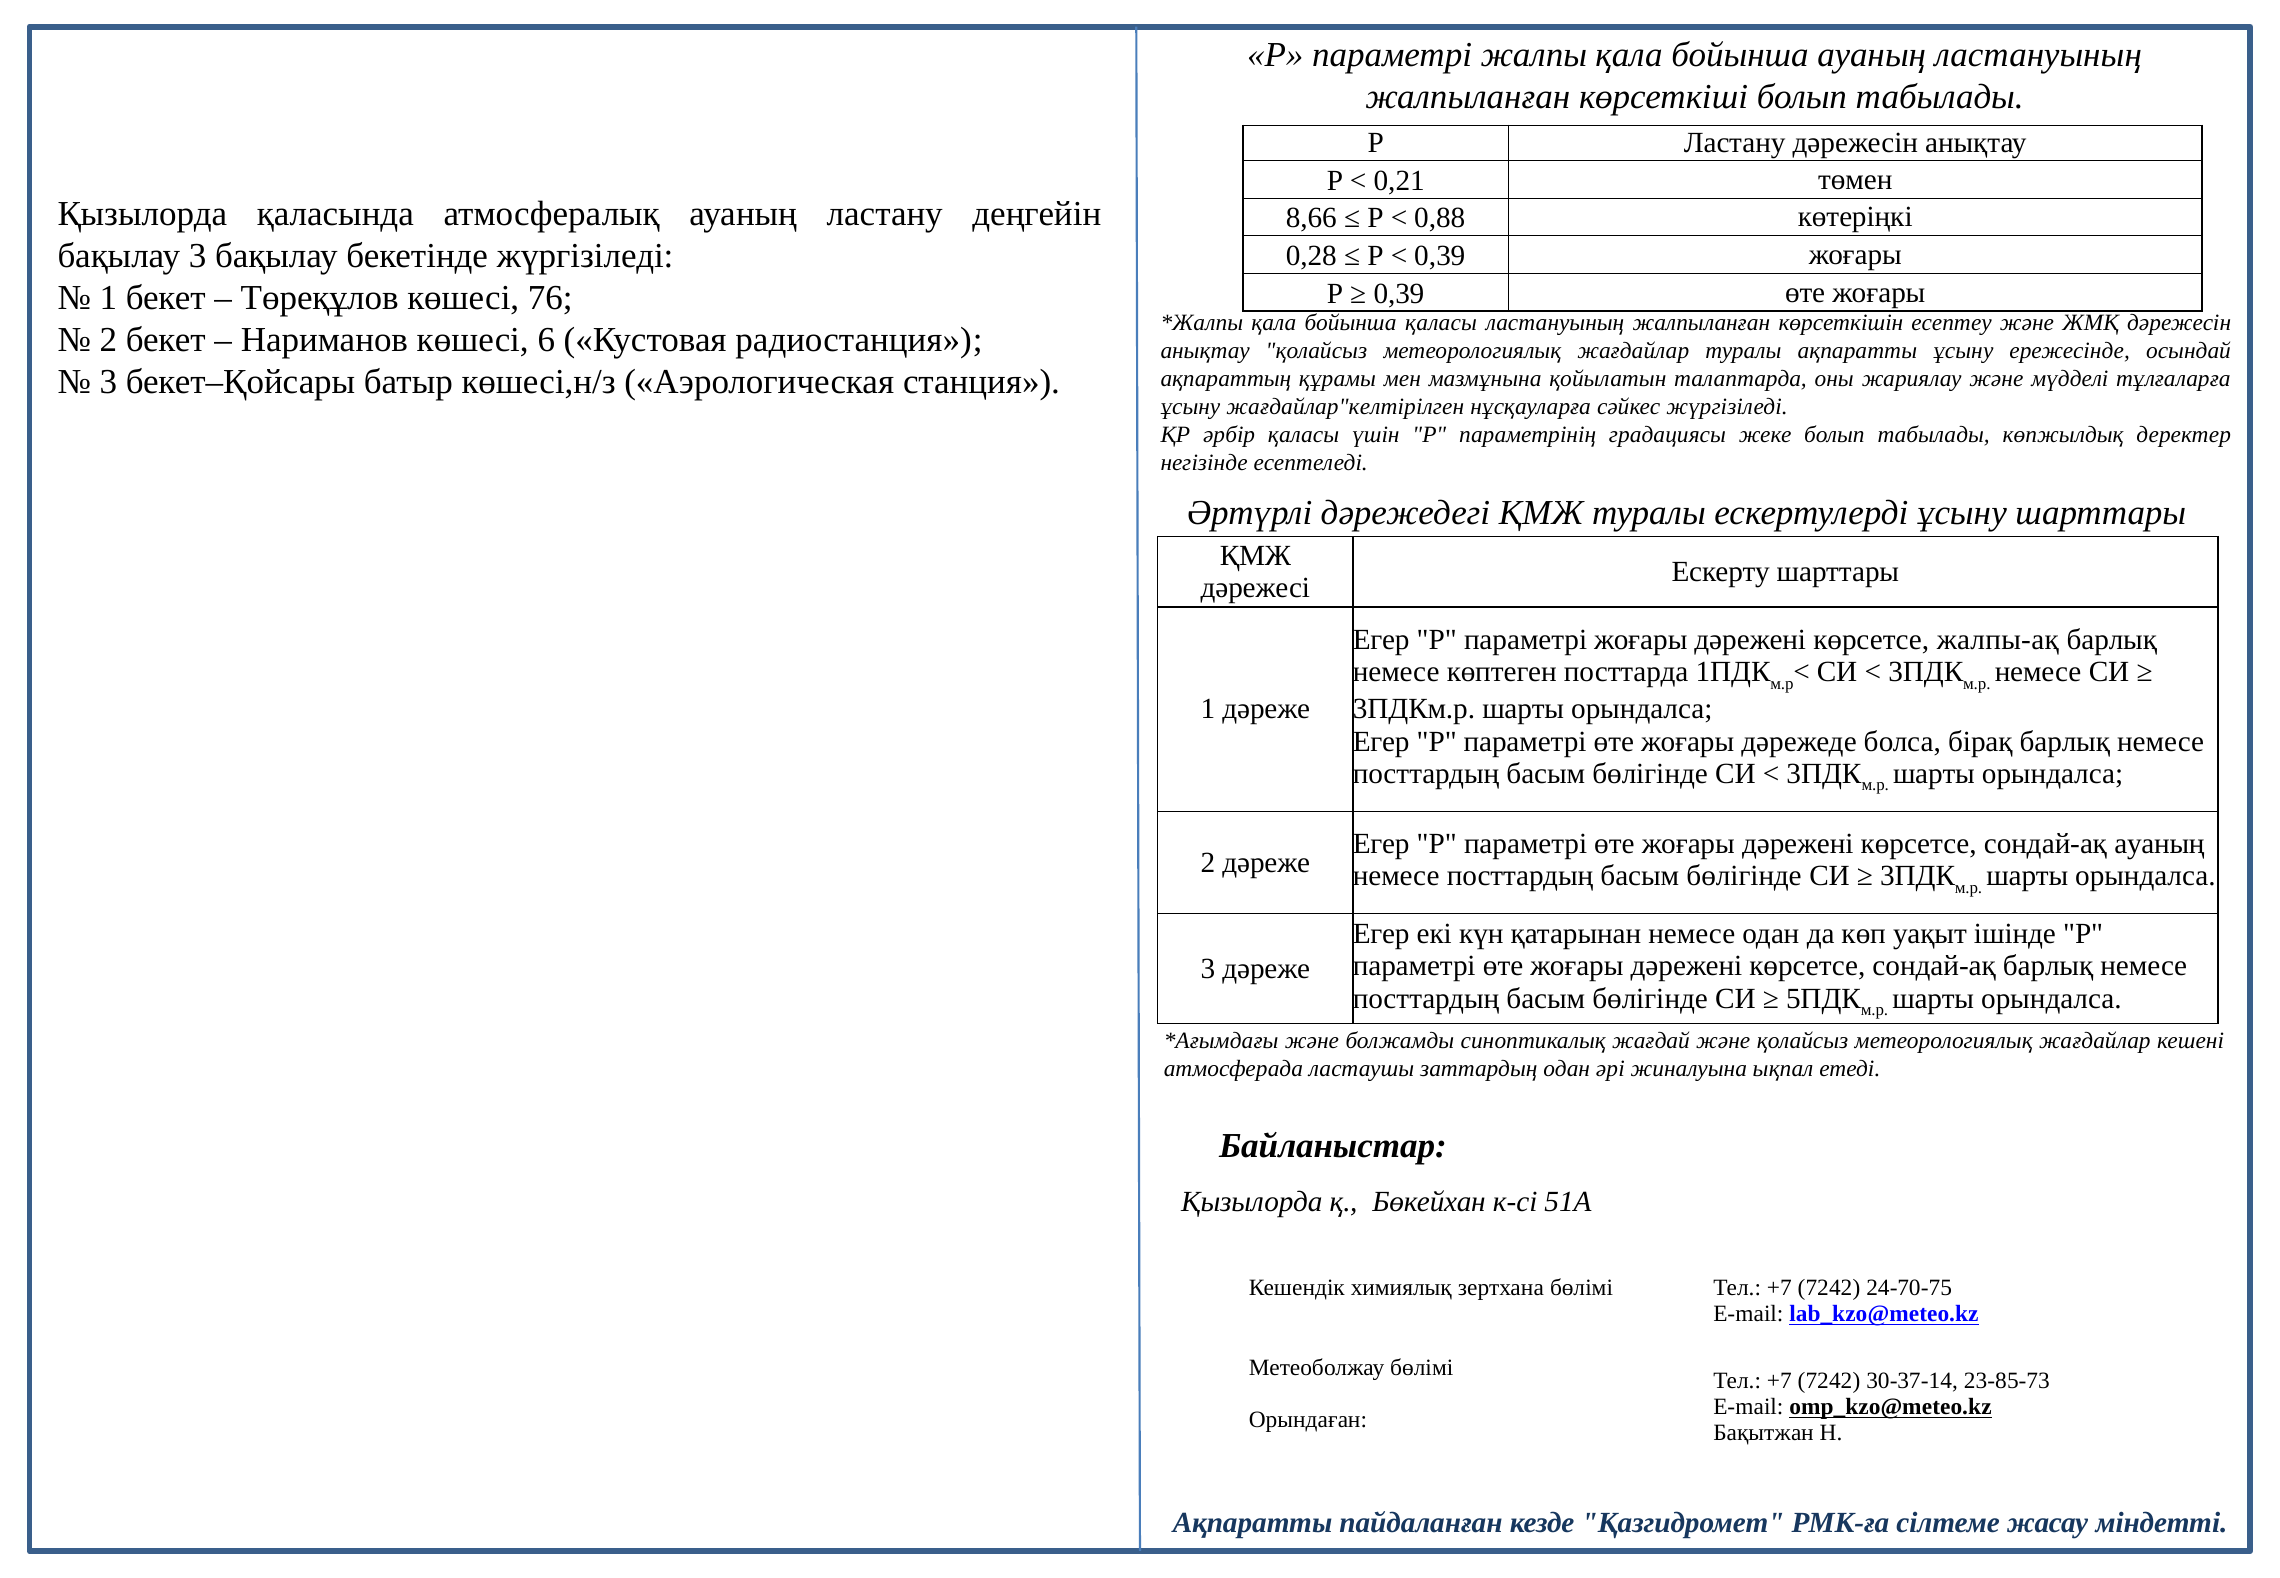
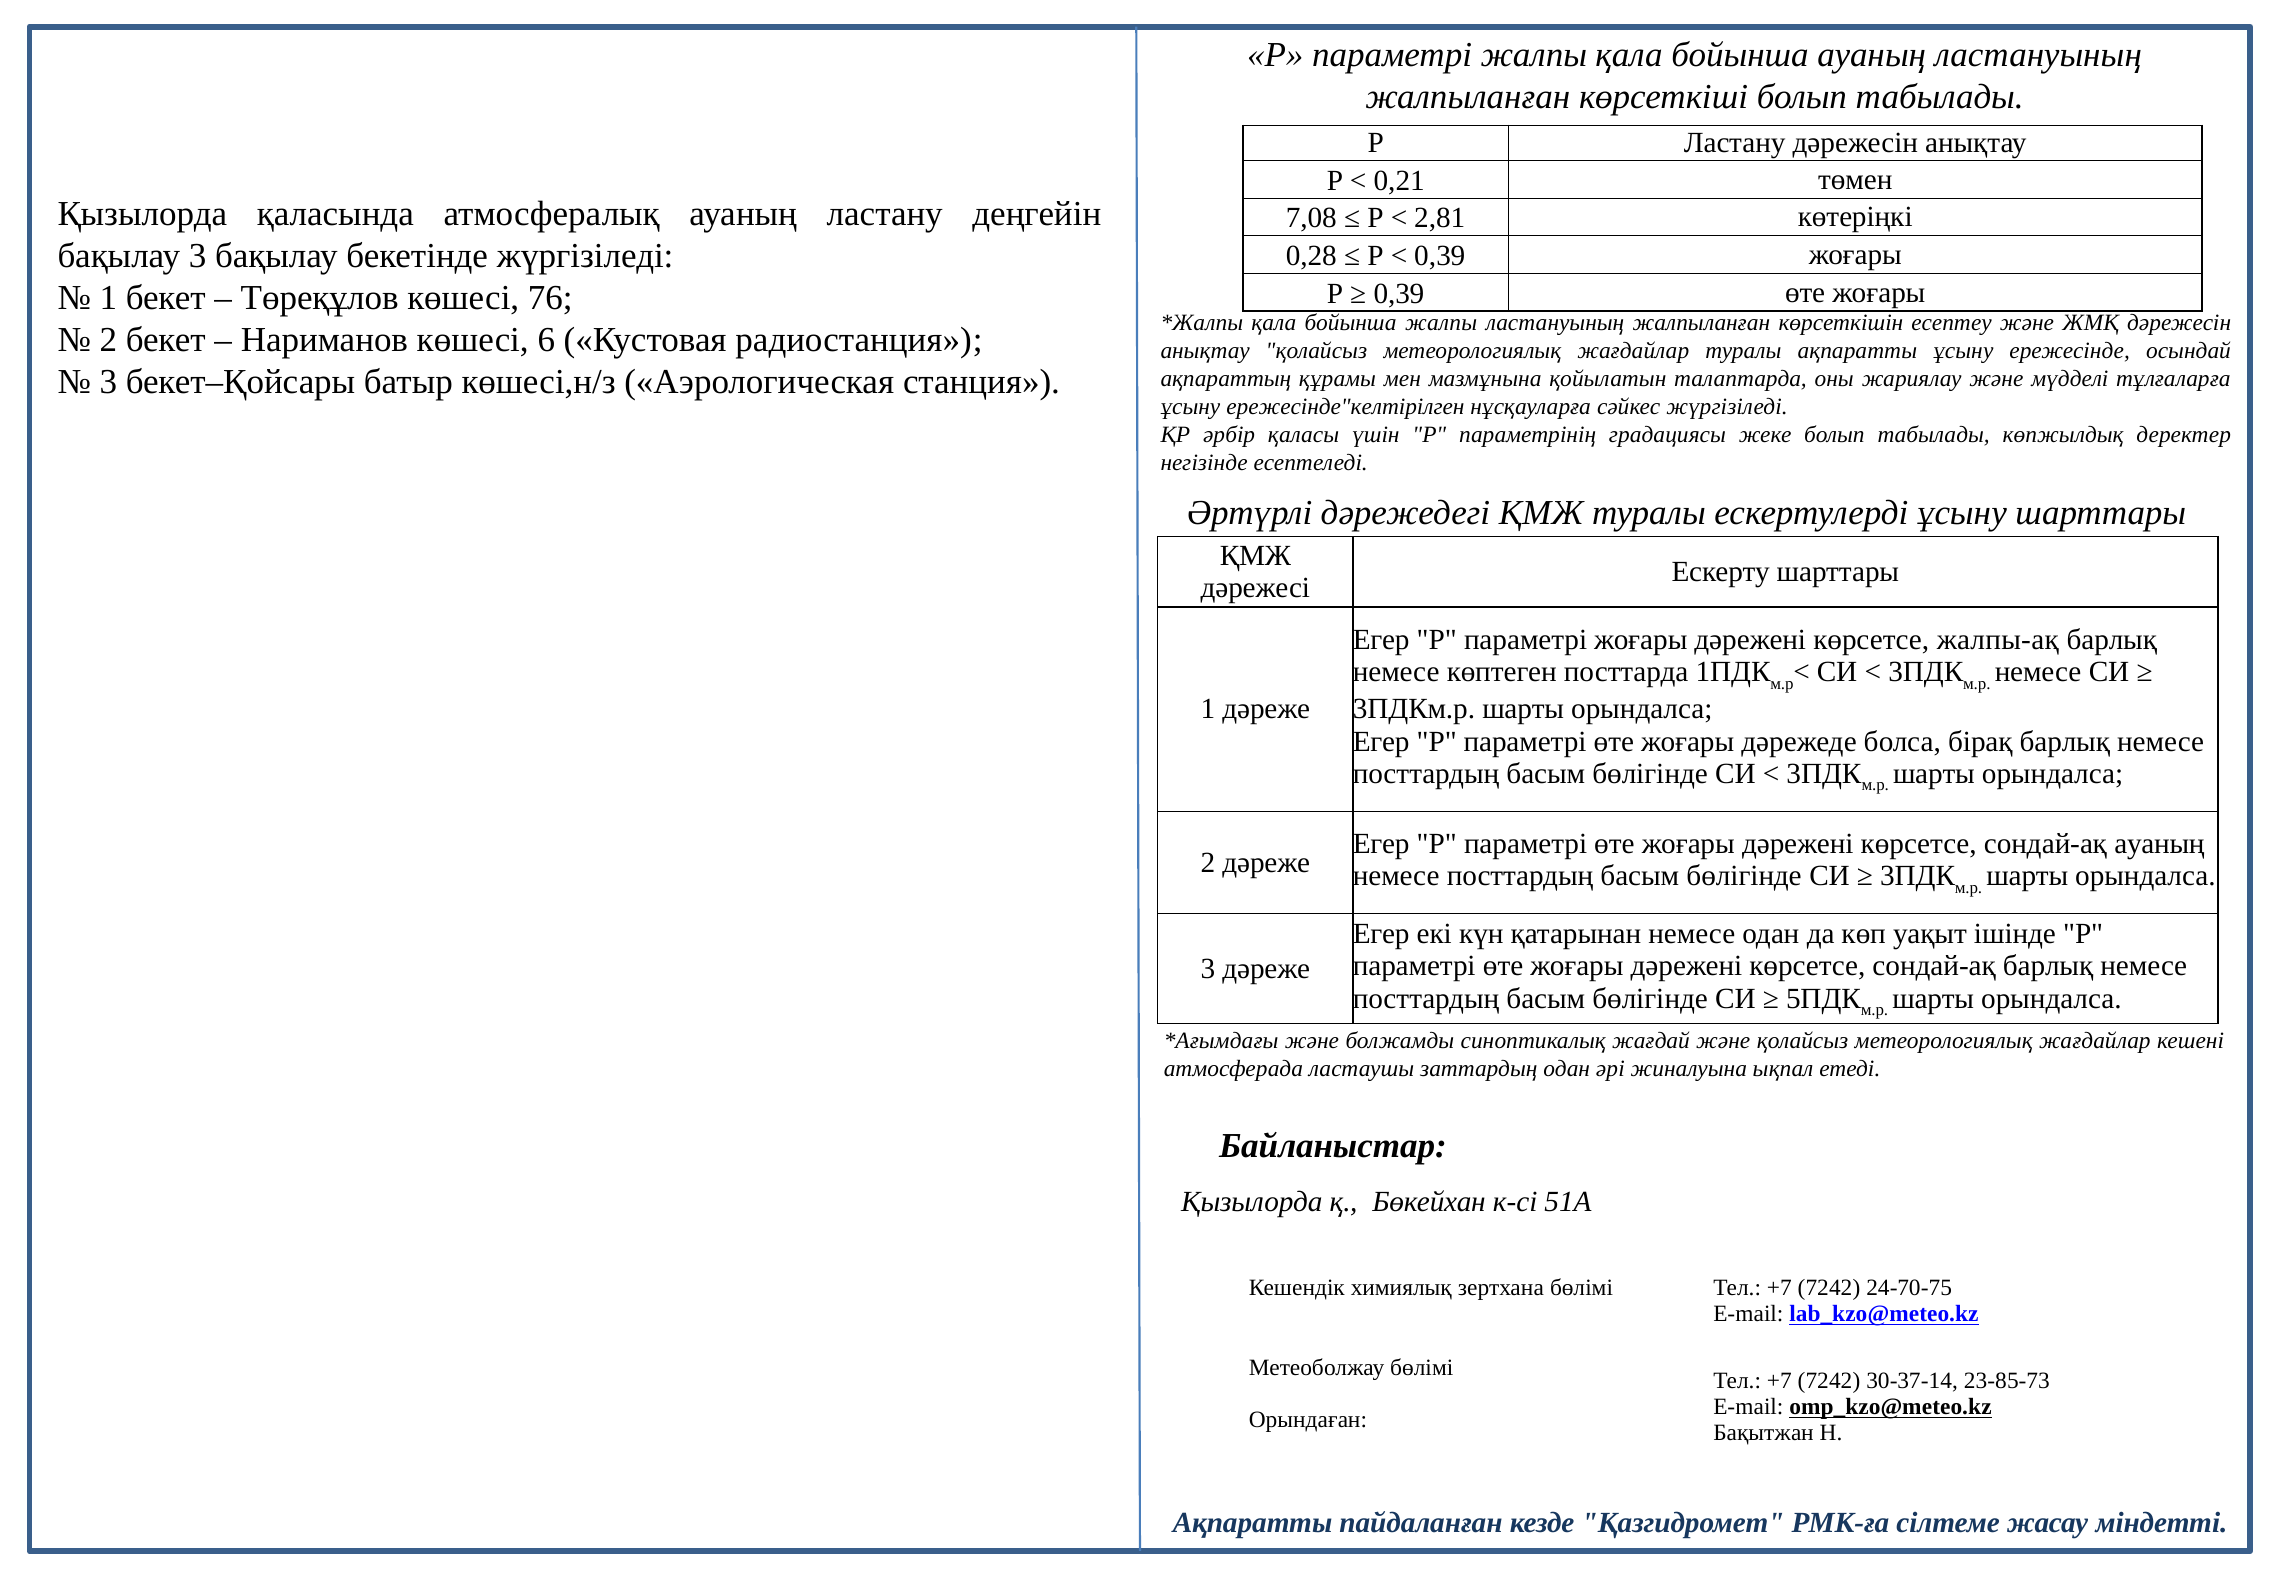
8,66: 8,66 -> 7,08
0,88: 0,88 -> 2,81
бойынша қаласы: қаласы -> жалпы
жағдайлар"келтірілген: жағдайлар"келтірілген -> ережесінде"келтірілген
